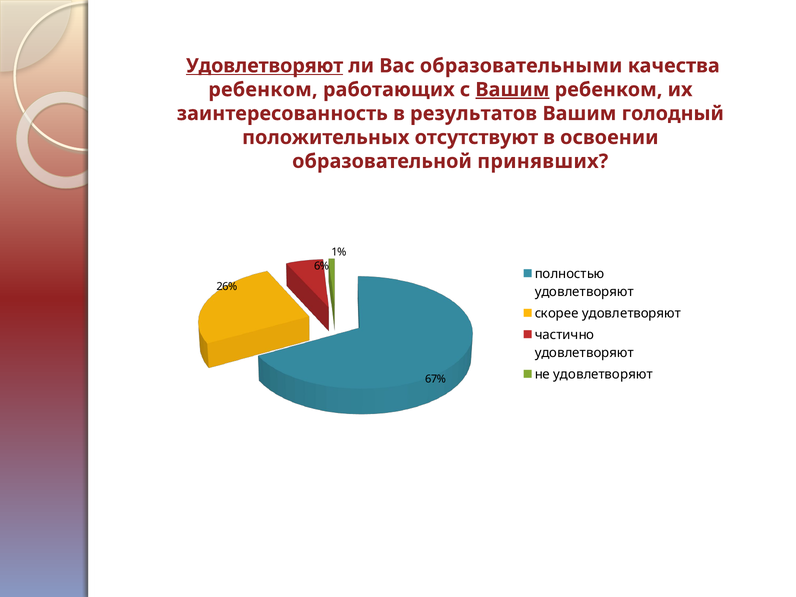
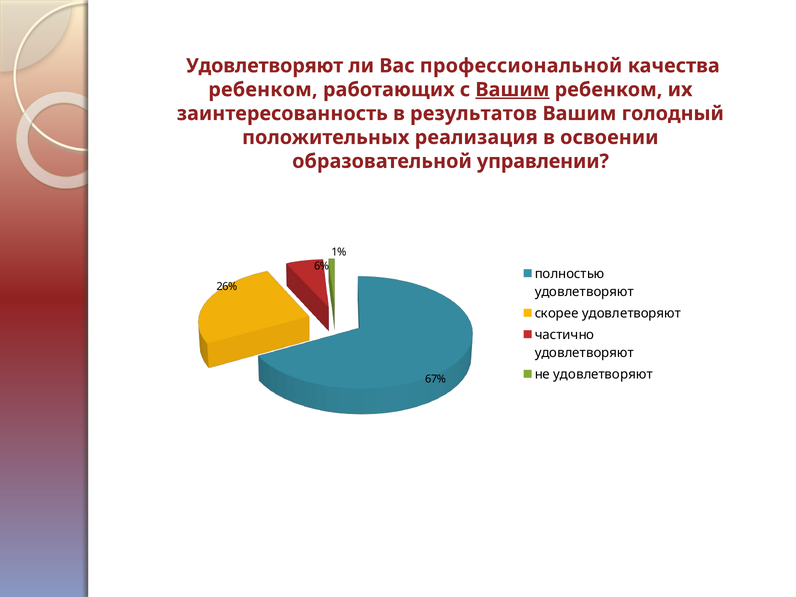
Удовлетворяют at (265, 66) underline: present -> none
образовательными: образовательными -> профессиональной
отсутствуют: отсутствуют -> реализация
принявших: принявших -> управлении
